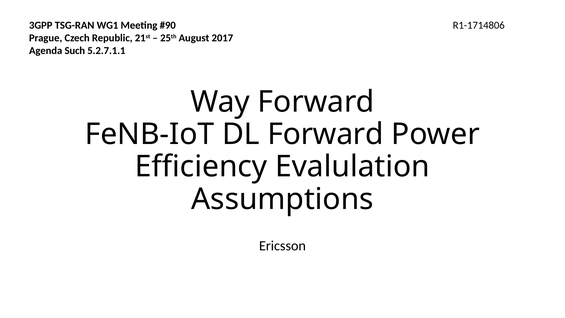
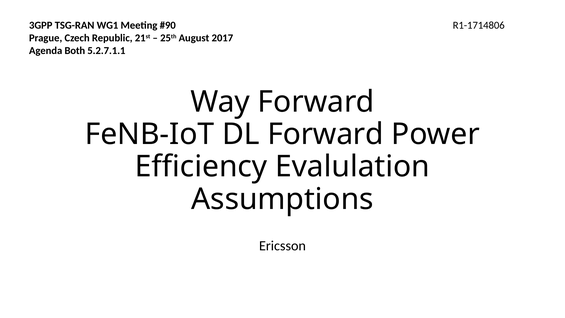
Such: Such -> Both
